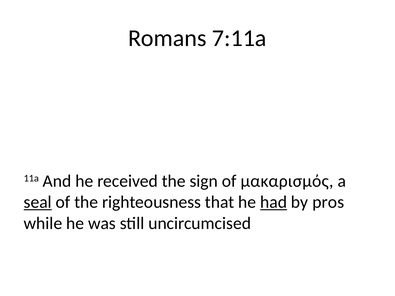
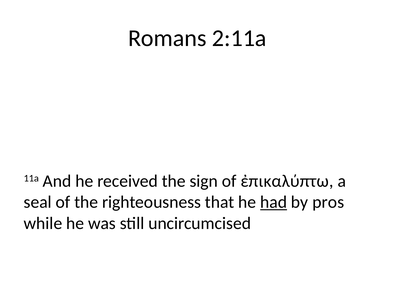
7:11a: 7:11a -> 2:11a
μακαρισμός: μακαρισμός -> ἐπικαλύπτω
seal underline: present -> none
